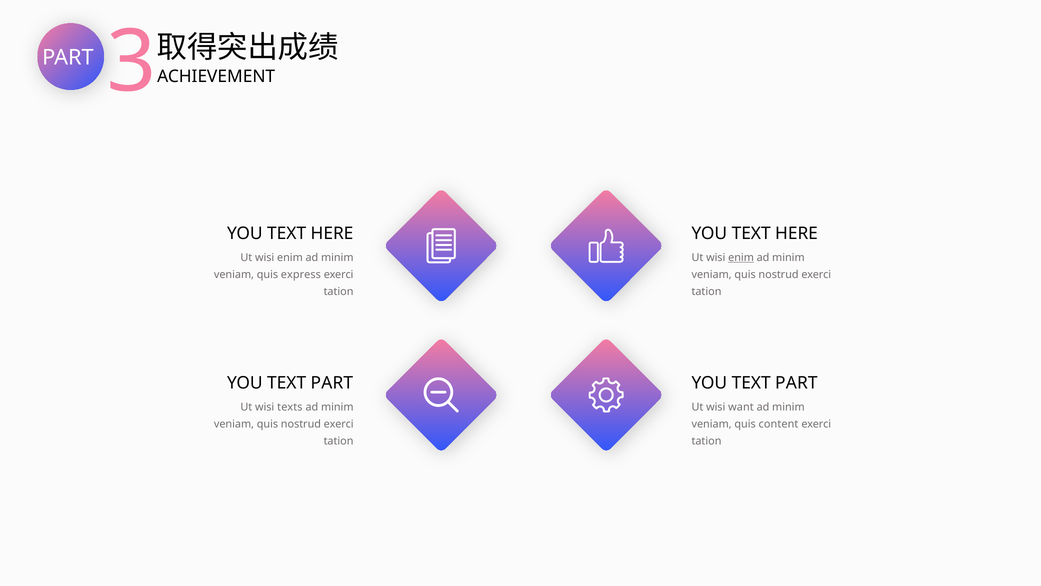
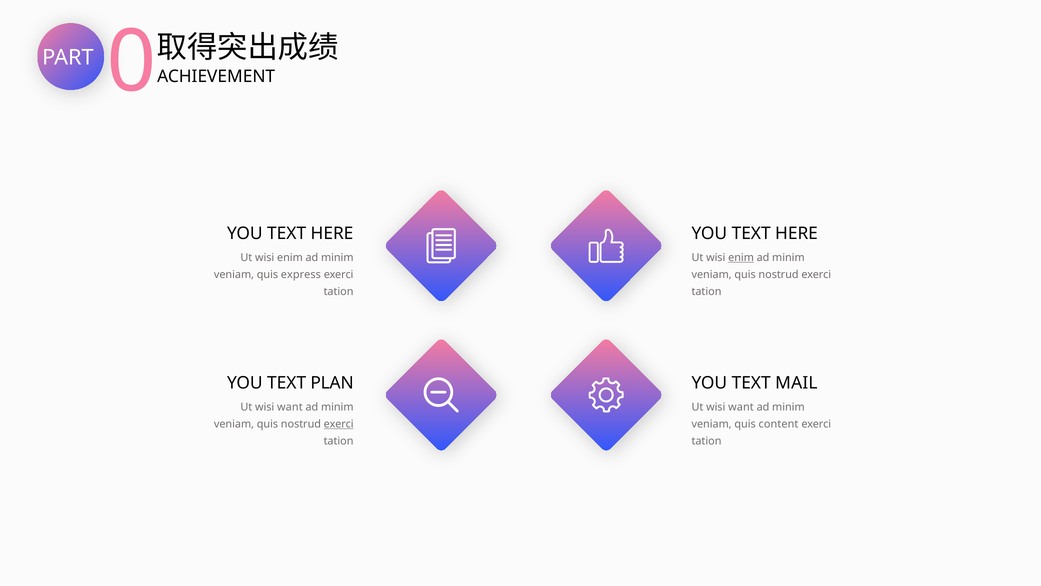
3: 3 -> 0
PART at (332, 383): PART -> PLAN
PART at (796, 383): PART -> MAIL
texts at (290, 407): texts -> want
exerci at (339, 424) underline: none -> present
